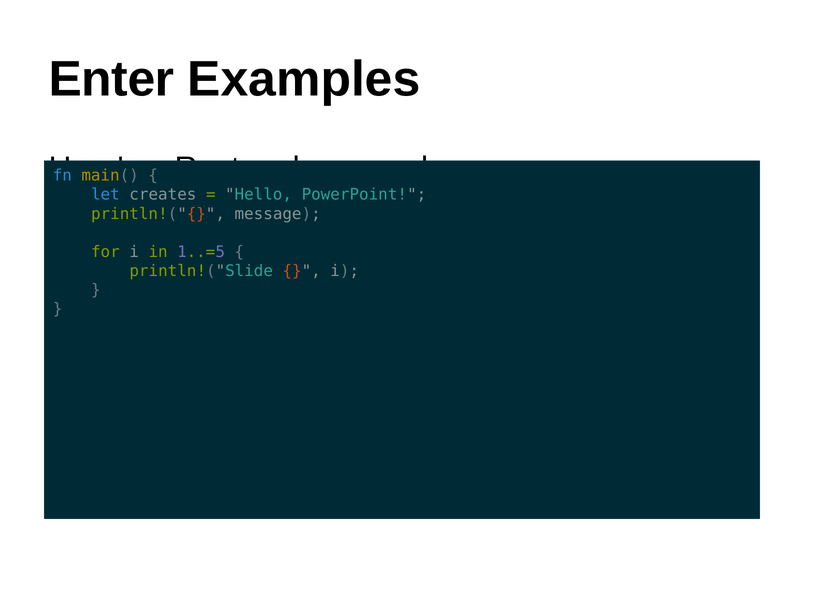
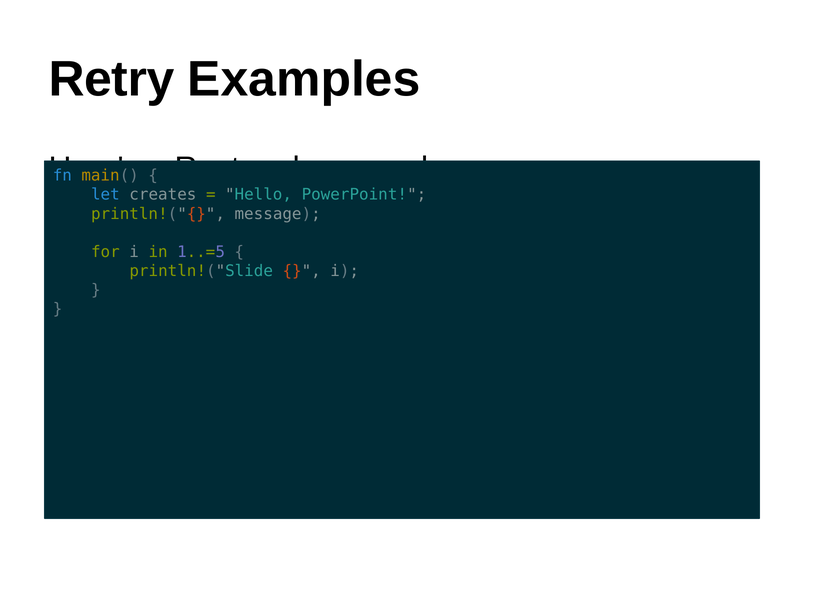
Enter: Enter -> Retry
